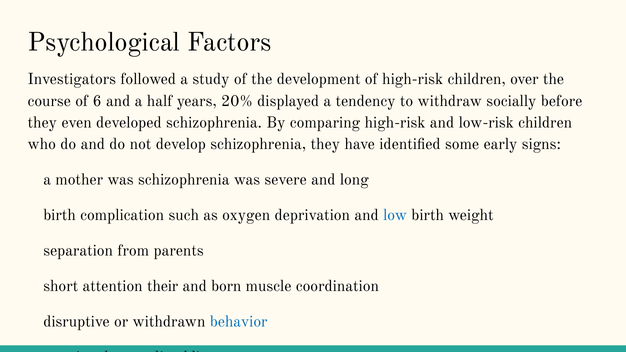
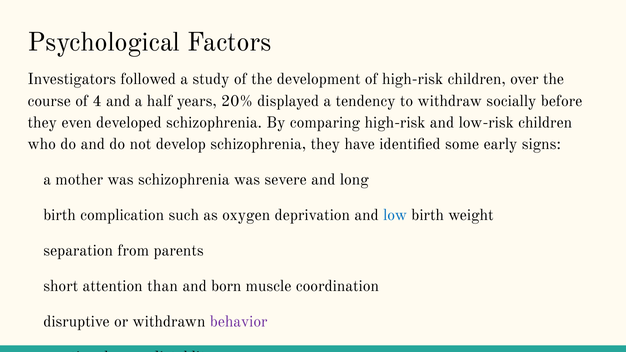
6: 6 -> 4
their: their -> than
behavior colour: blue -> purple
